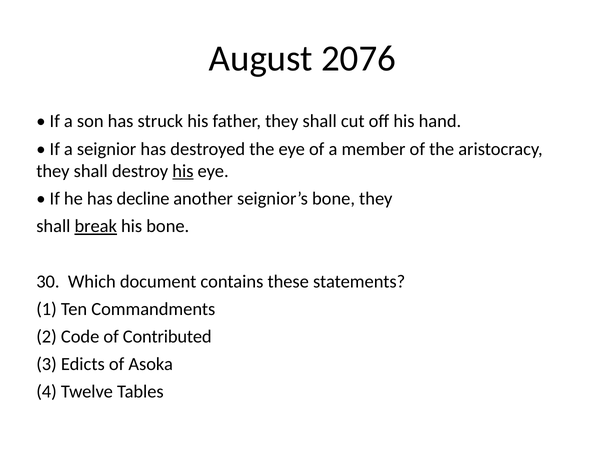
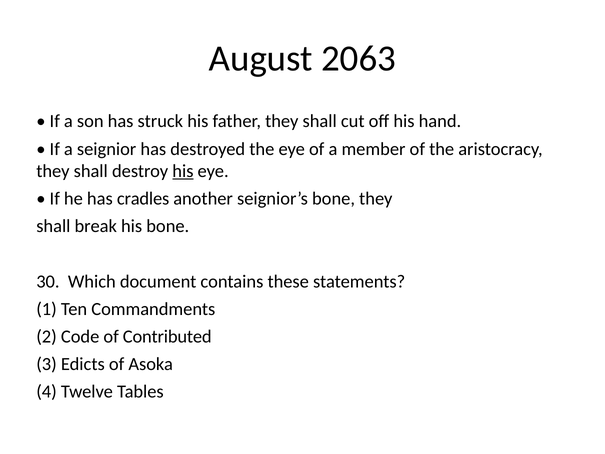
2076: 2076 -> 2063
decline: decline -> cradles
break underline: present -> none
